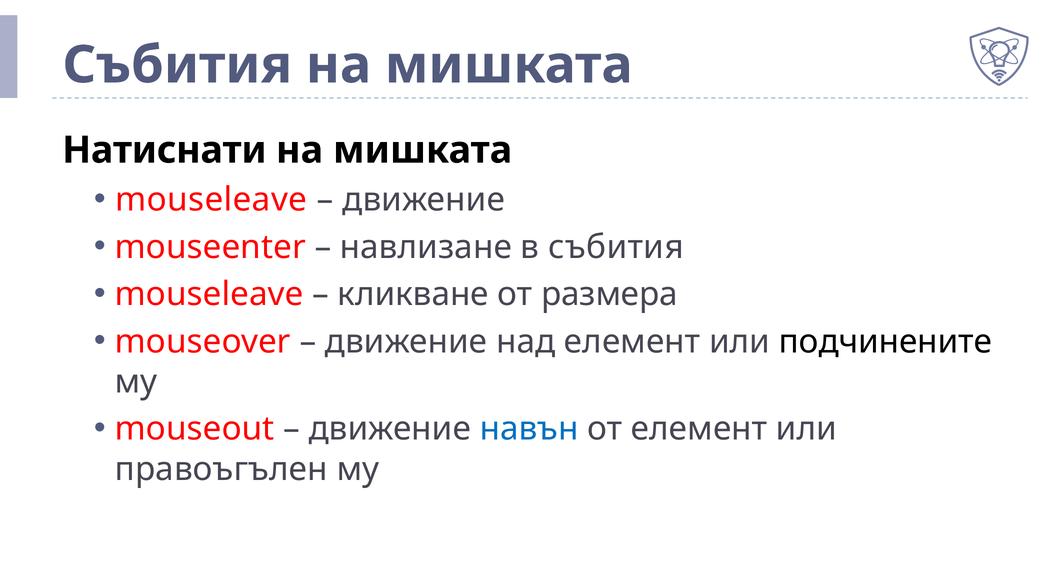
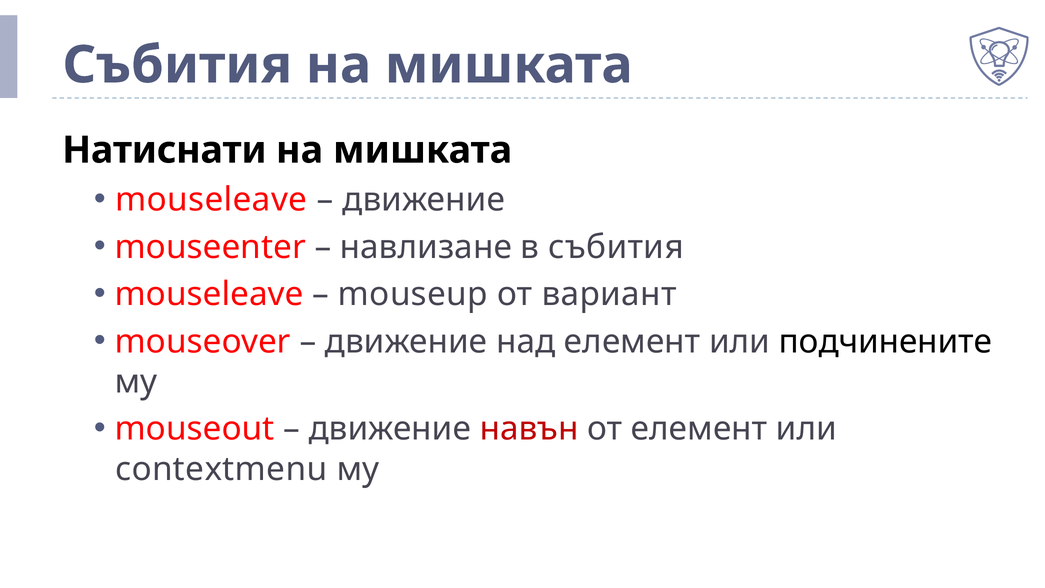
кликване: кликване -> mouseup
размера: размера -> вариант
навън colour: blue -> red
правоъгълен: правоъгълен -> contextmenu
